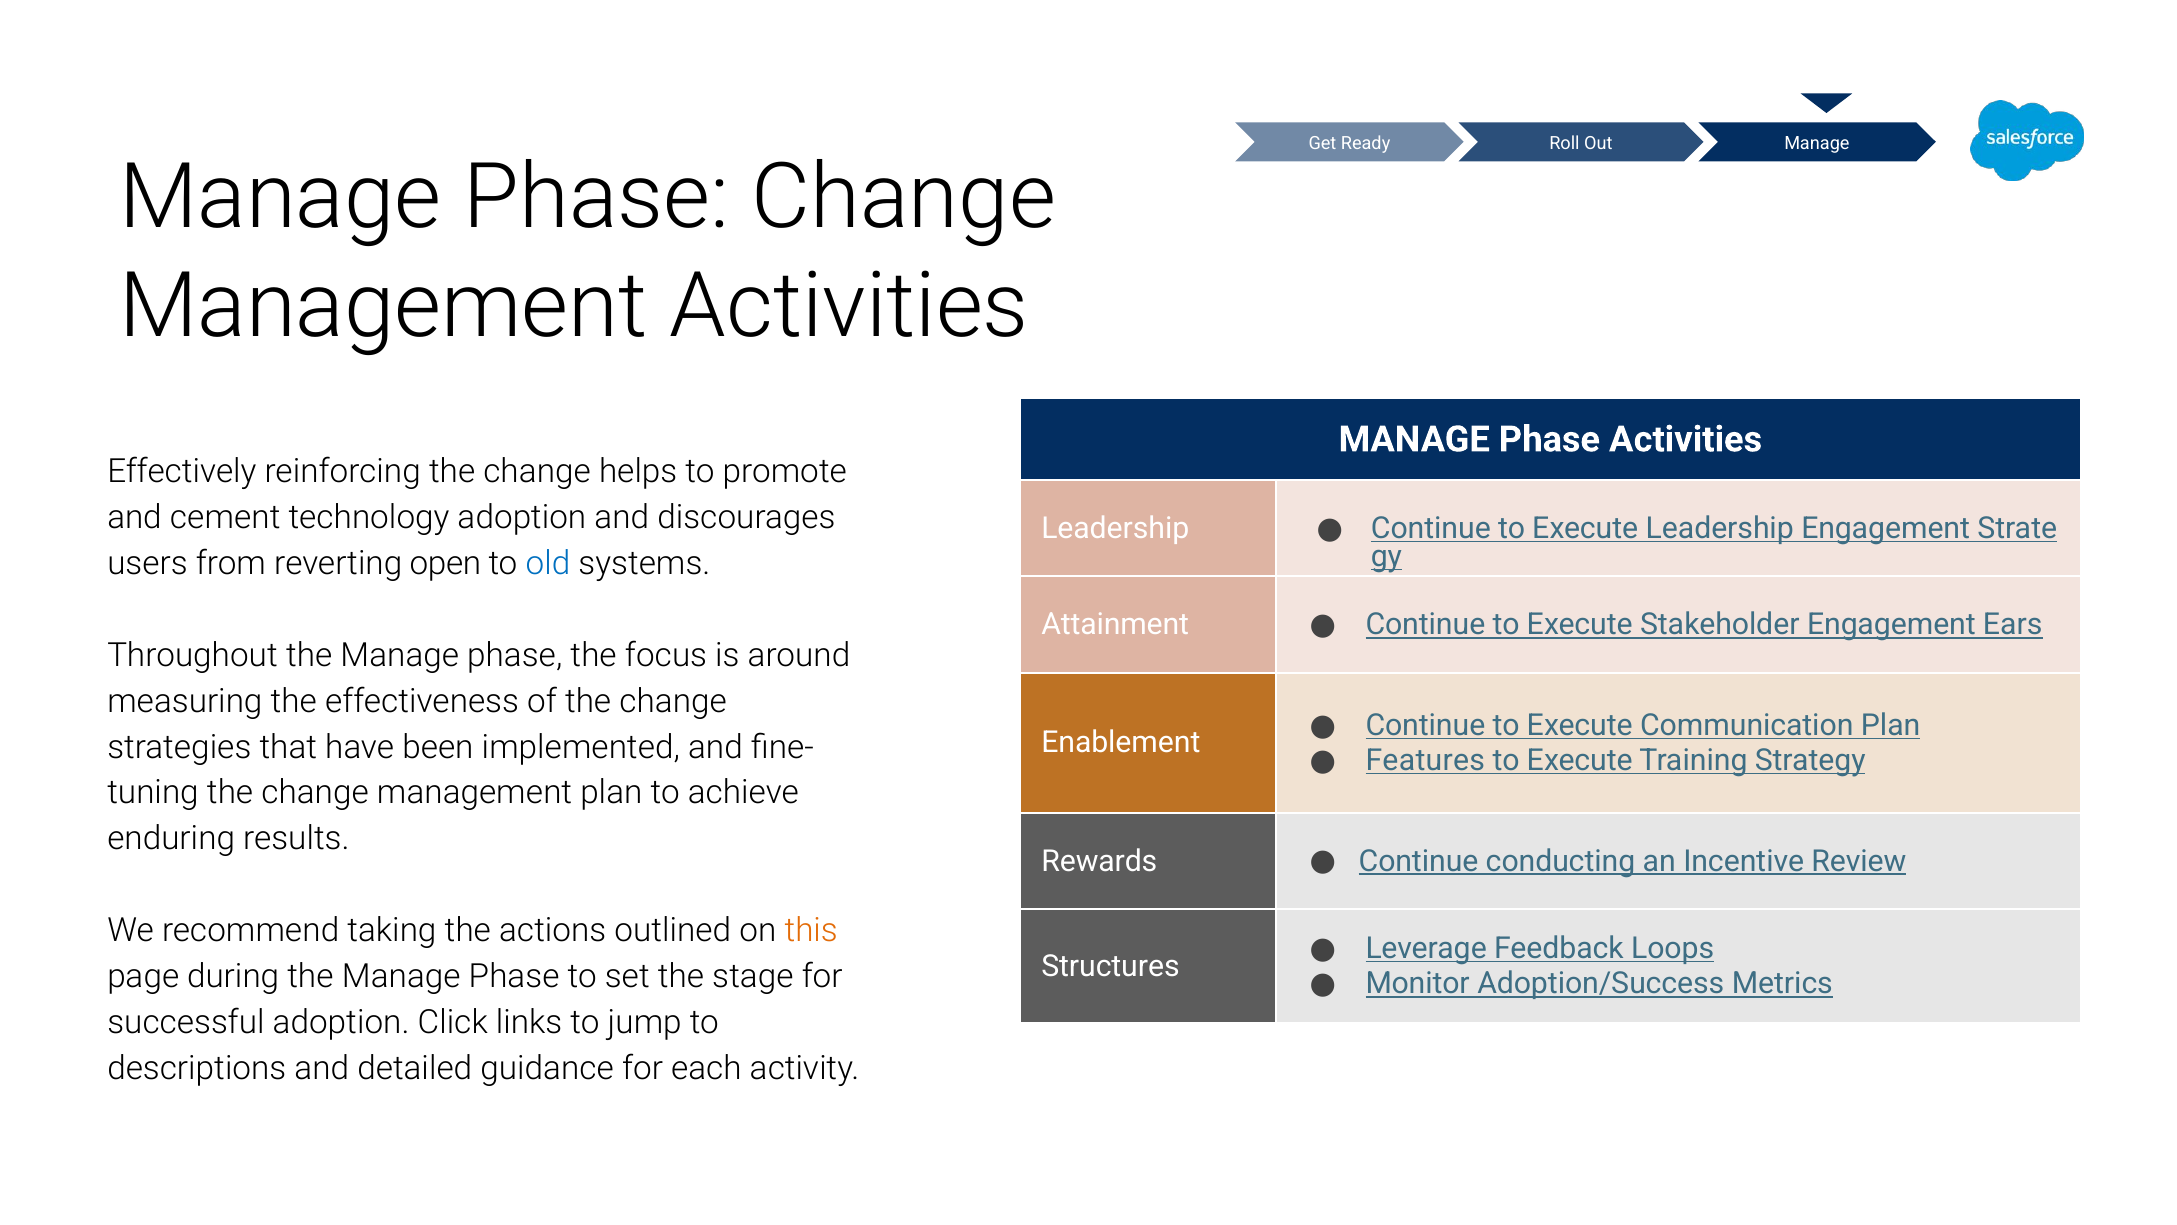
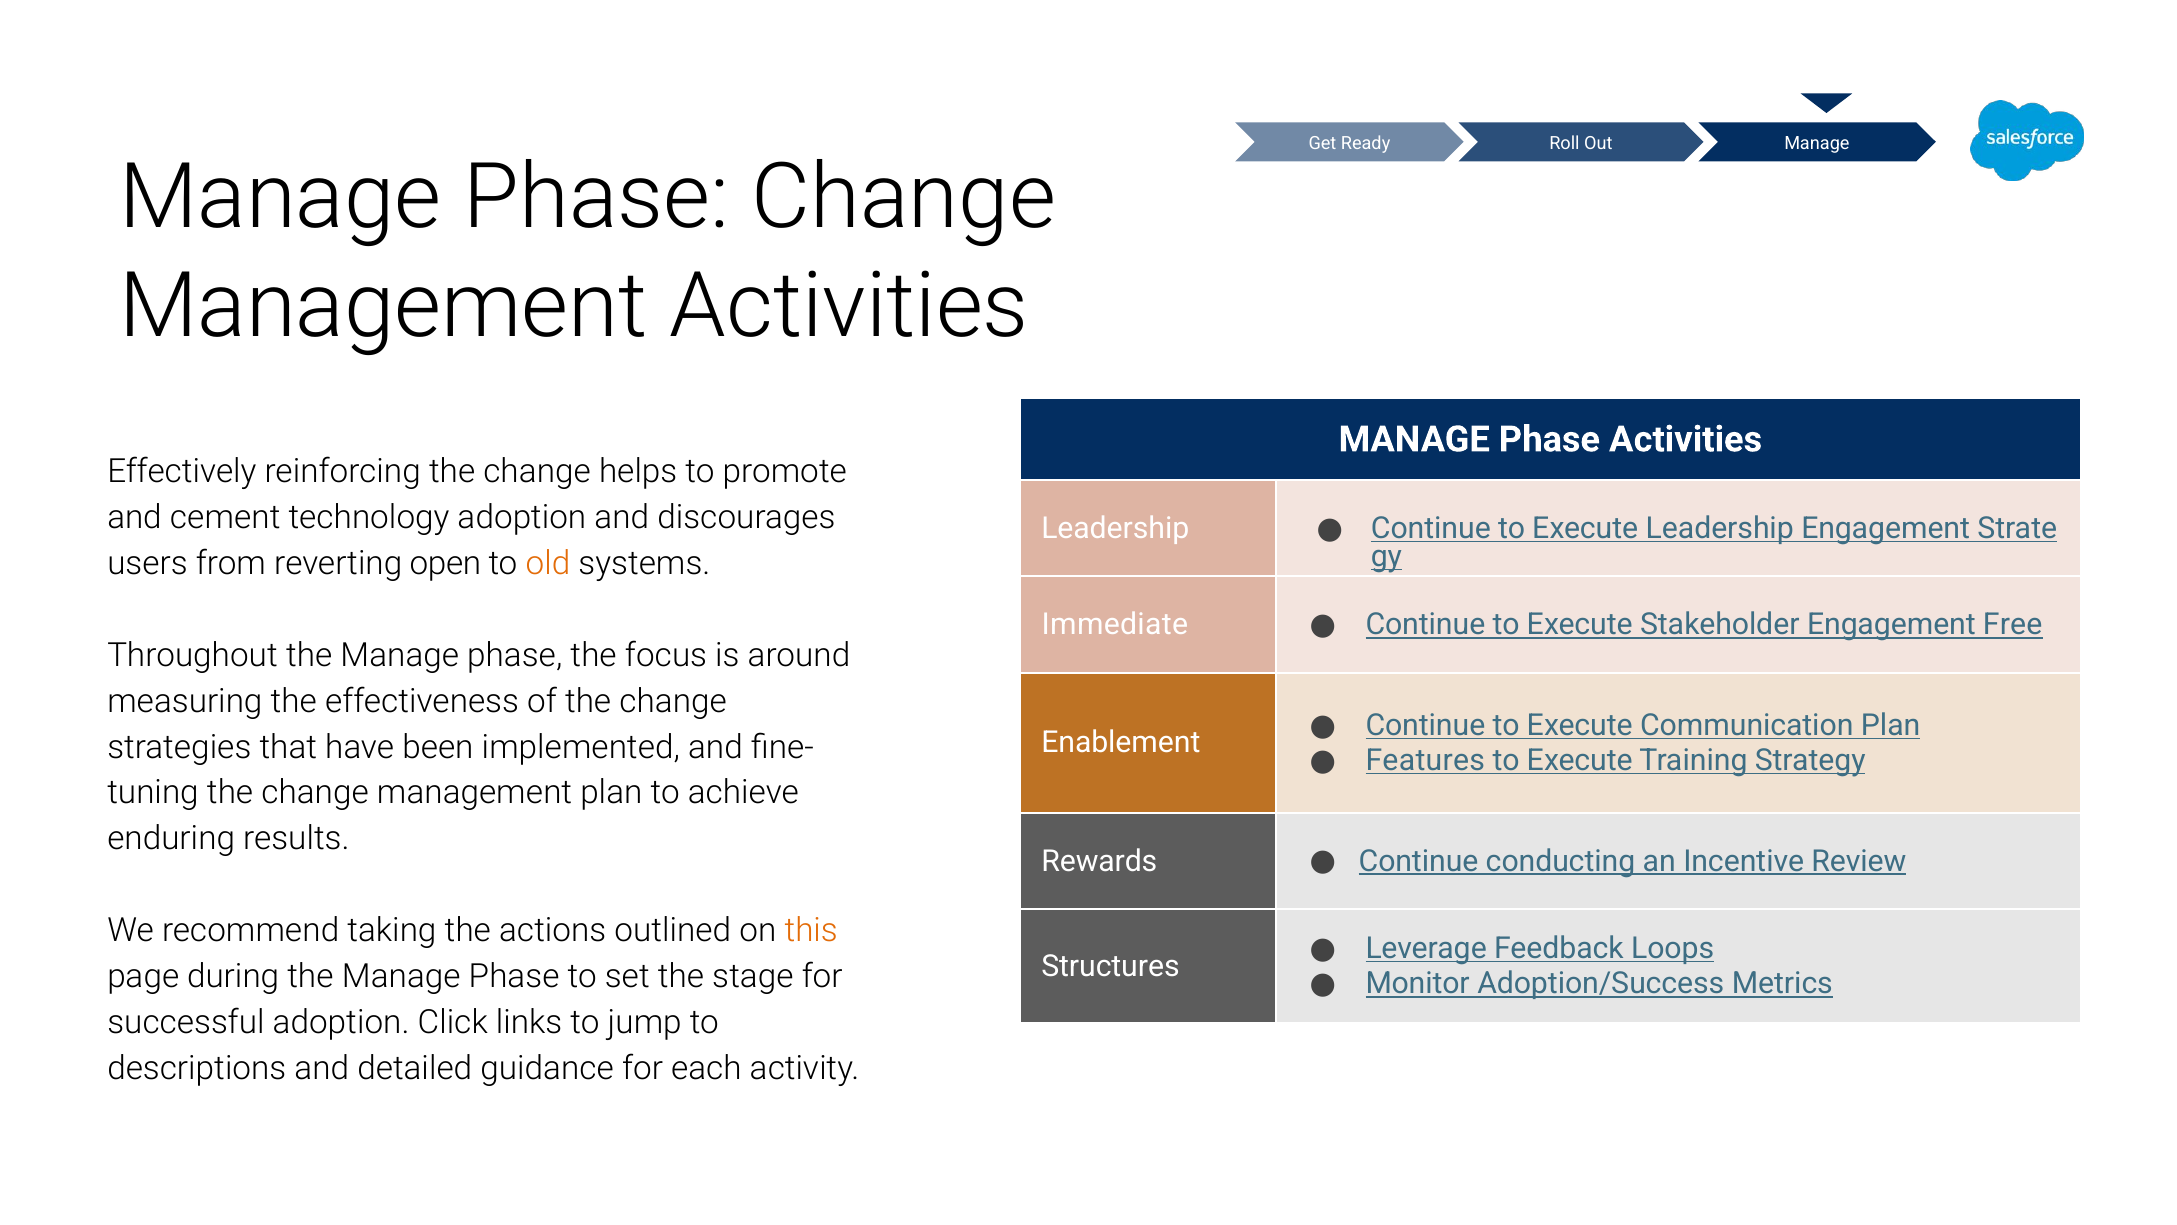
old colour: blue -> orange
Attainment: Attainment -> Immediate
Ears: Ears -> Free
